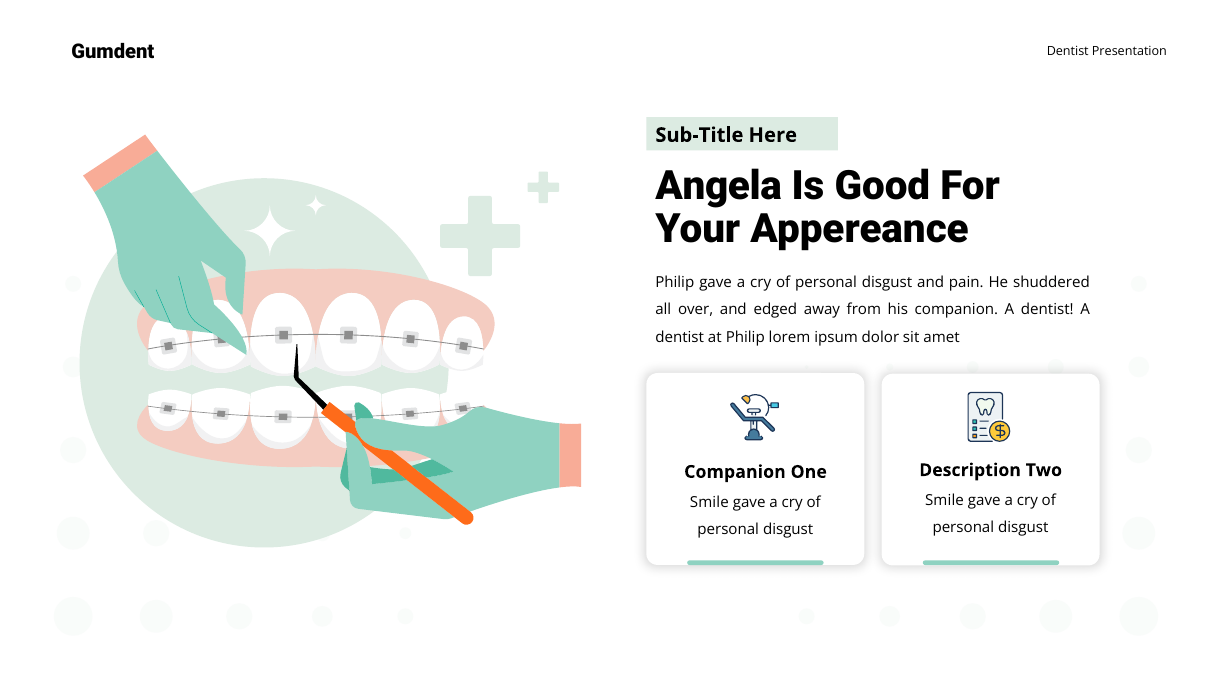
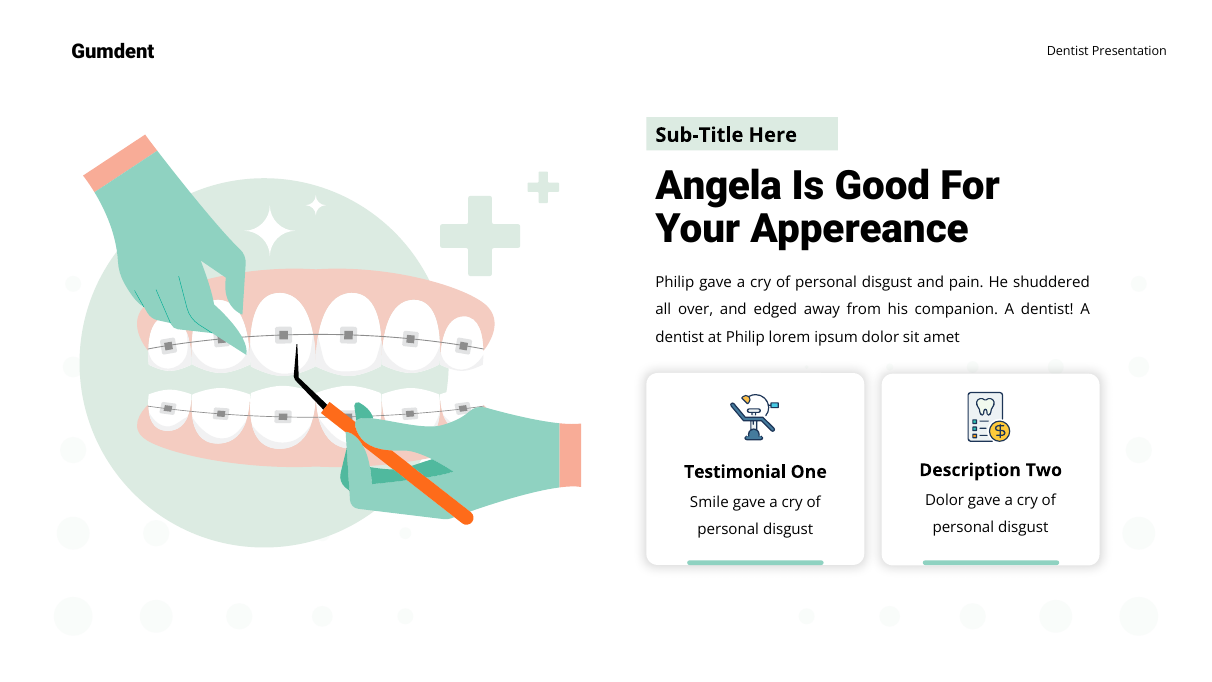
Companion at (735, 472): Companion -> Testimonial
Smile at (944, 500): Smile -> Dolor
